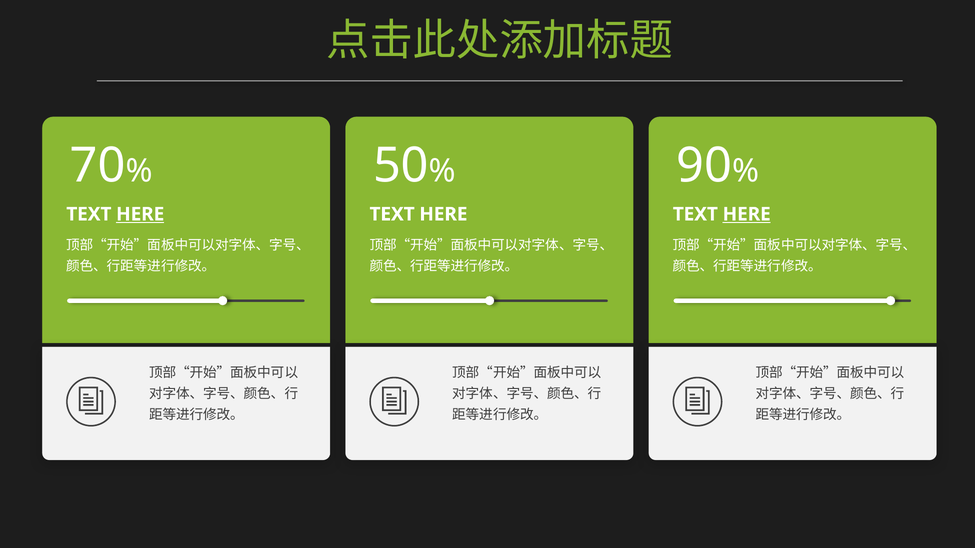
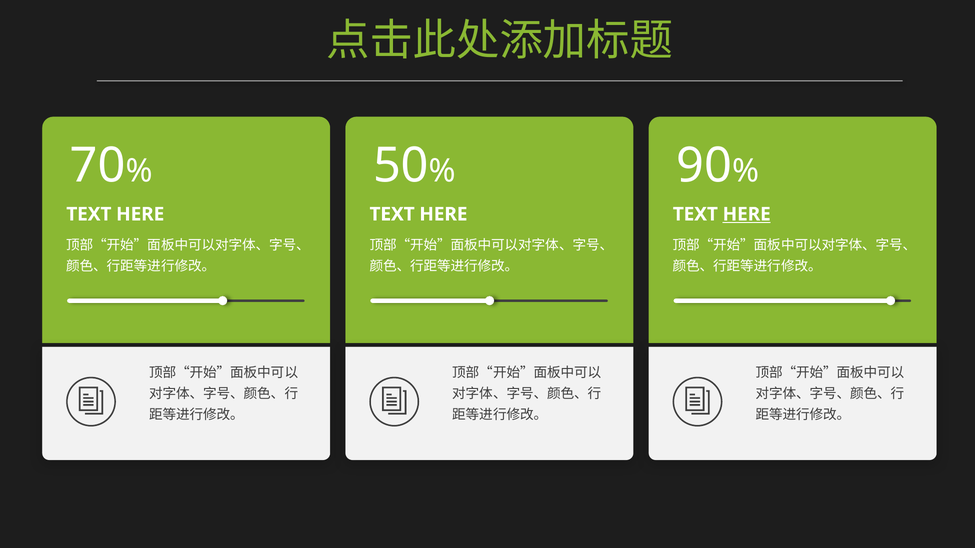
HERE at (140, 214) underline: present -> none
